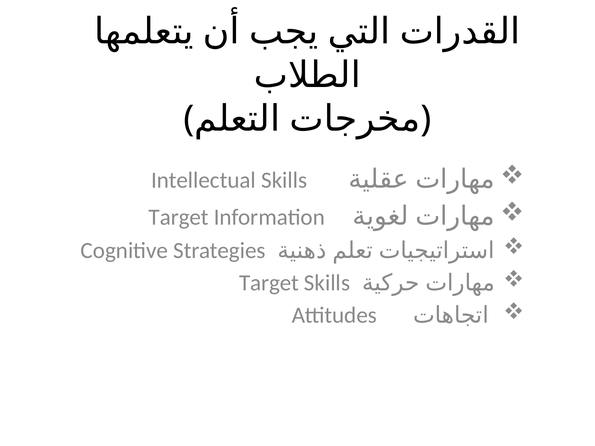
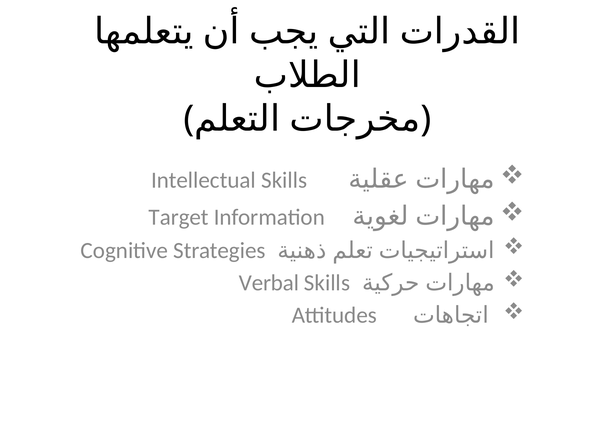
Target at (269, 283): Target -> Verbal
